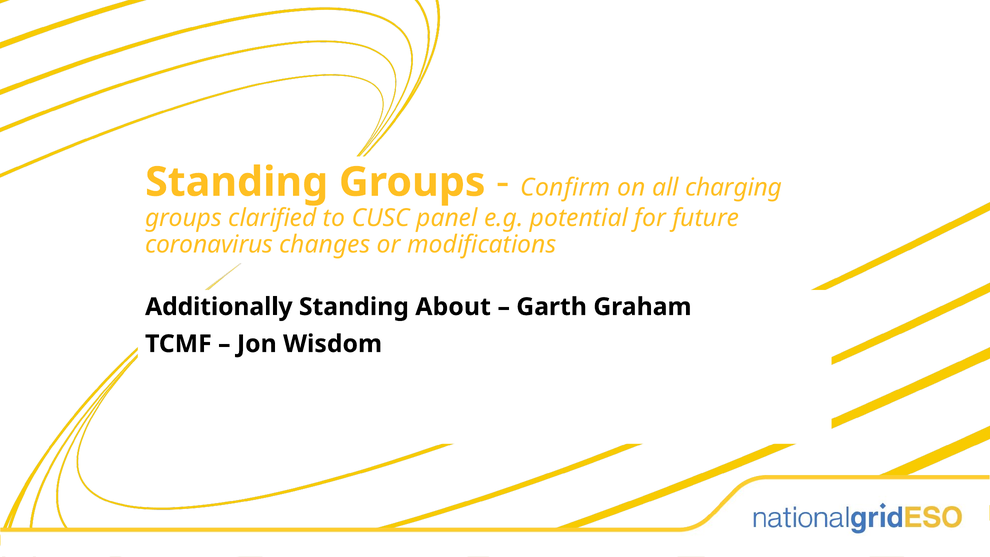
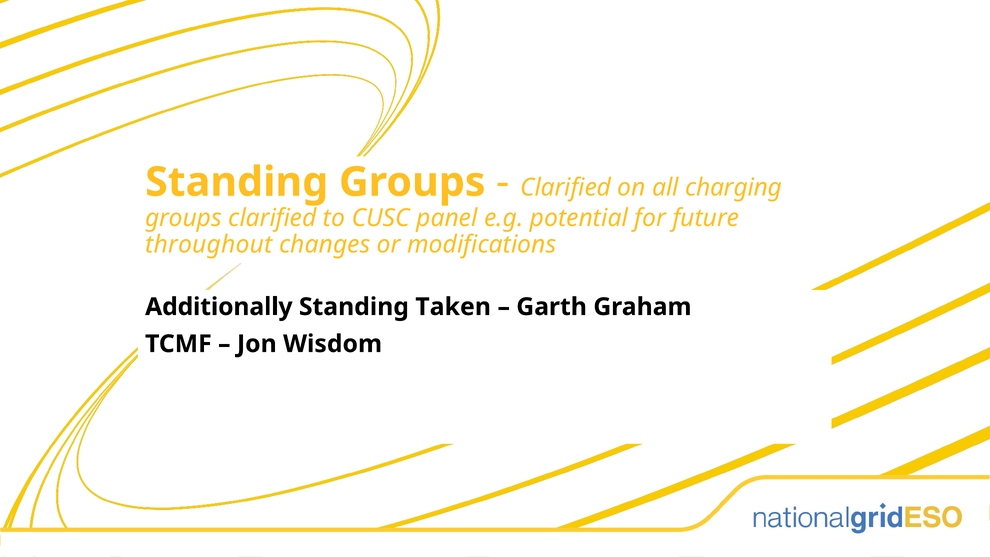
Confirm at (565, 188): Confirm -> Clarified
coronavirus: coronavirus -> throughout
About: About -> Taken
